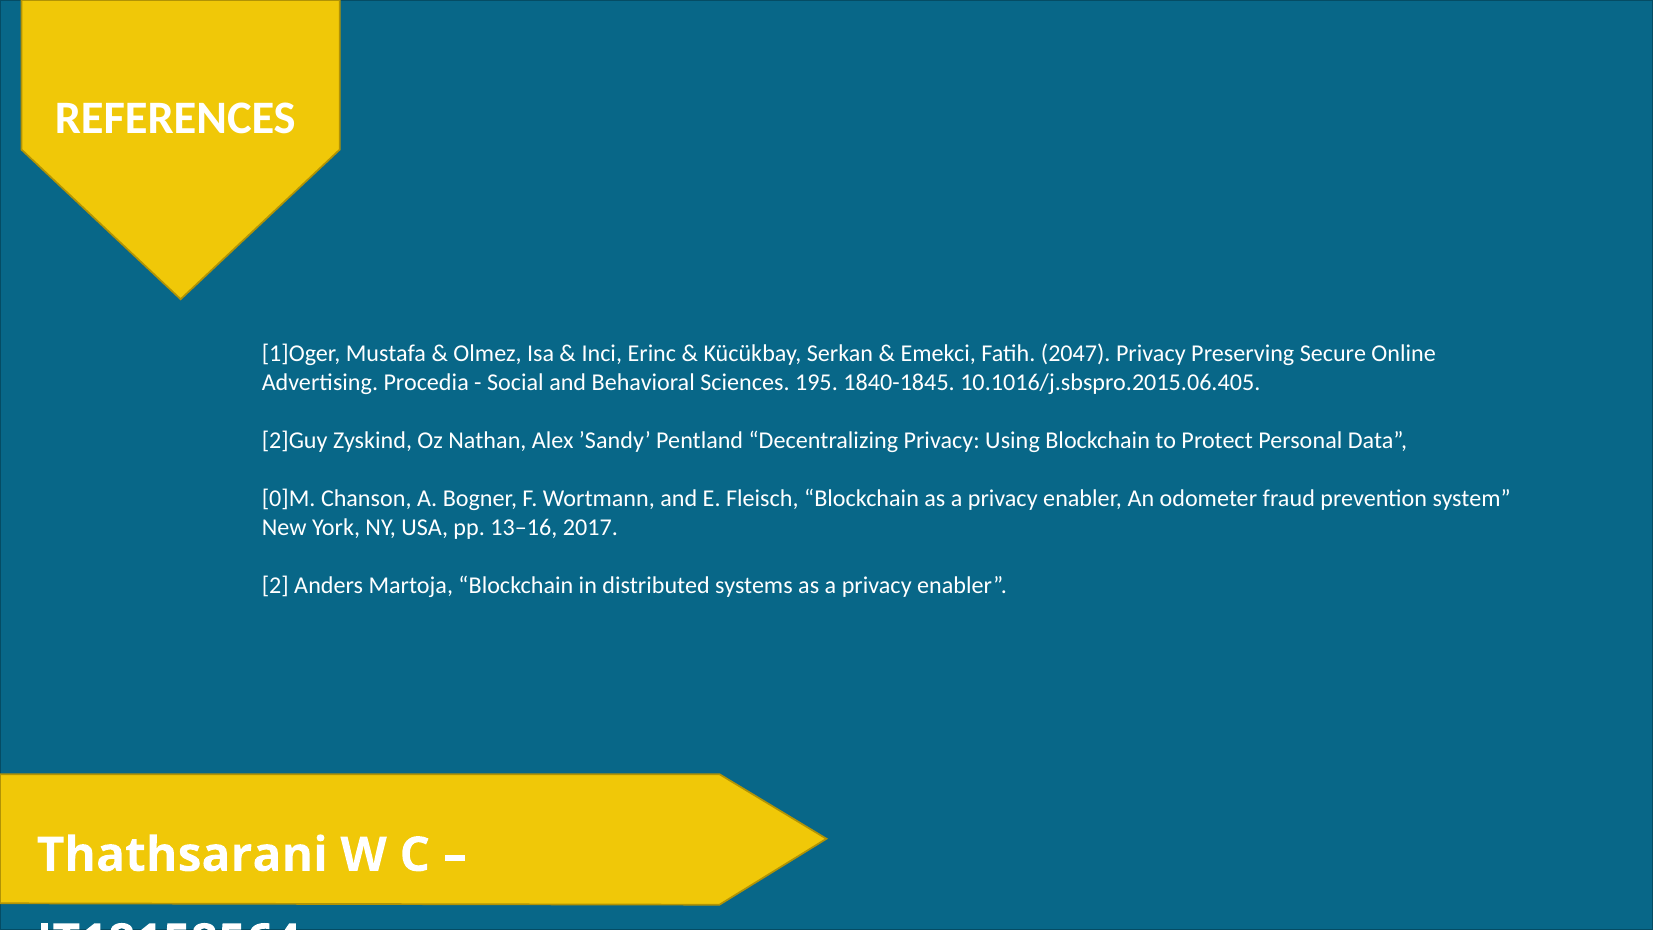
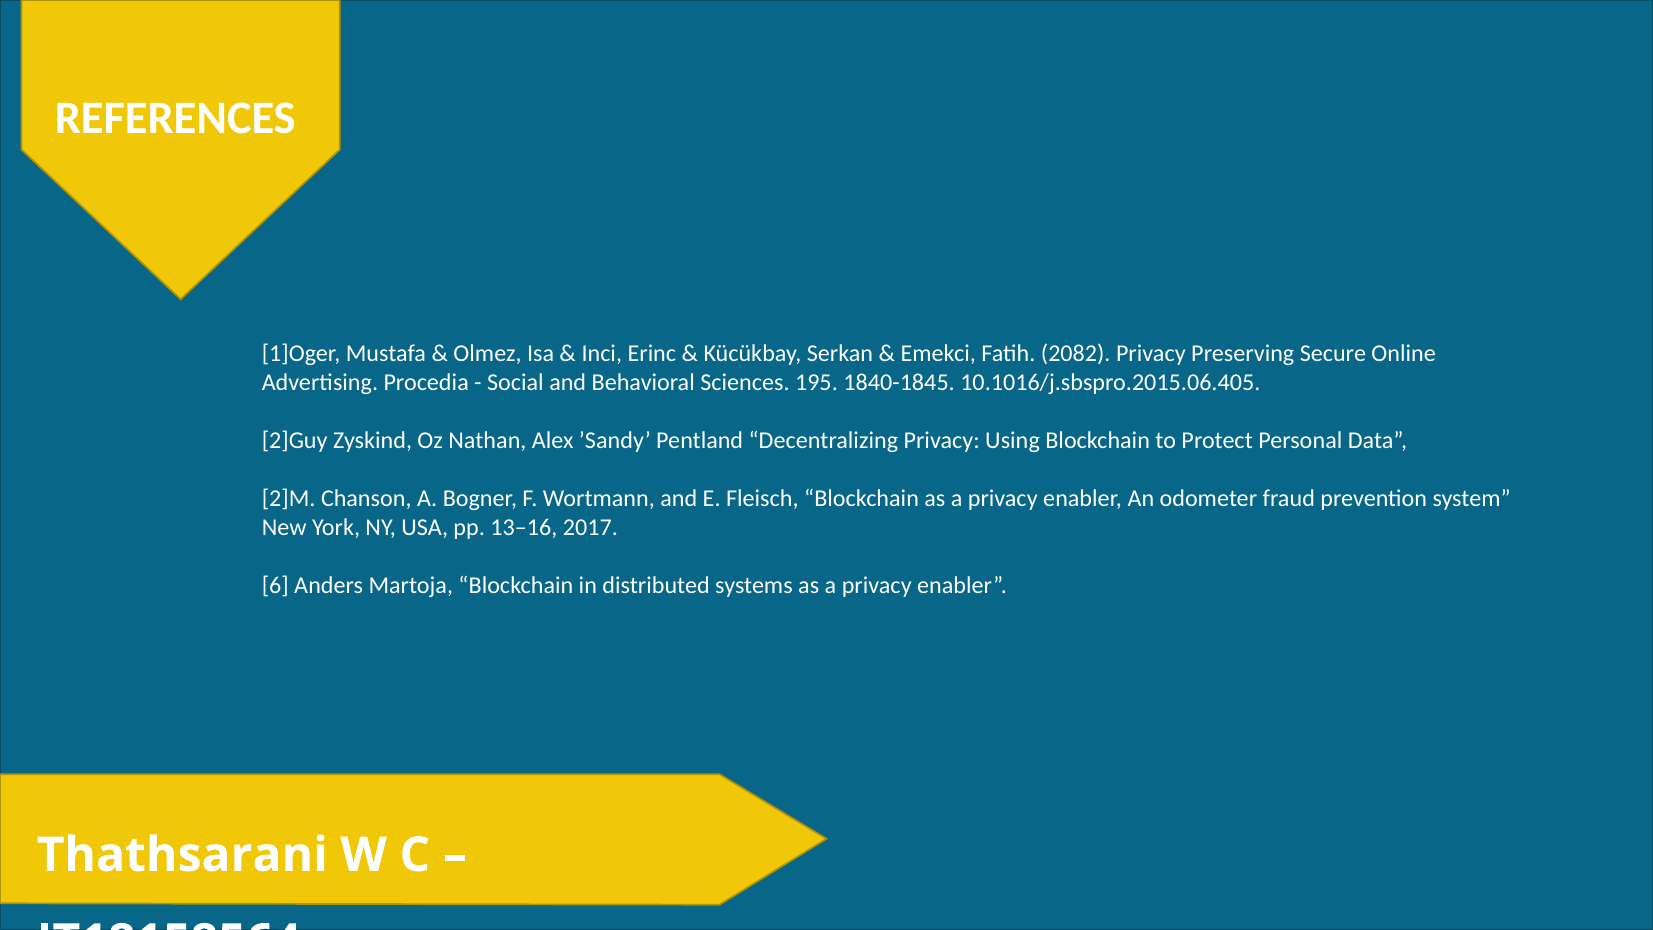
2047: 2047 -> 2082
0]M: 0]M -> 2]M
2: 2 -> 6
